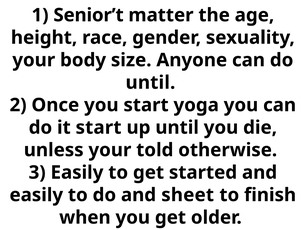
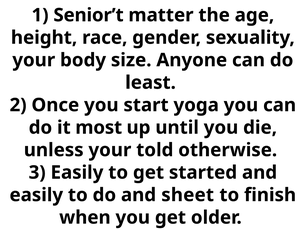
until at (150, 82): until -> least
it start: start -> most
